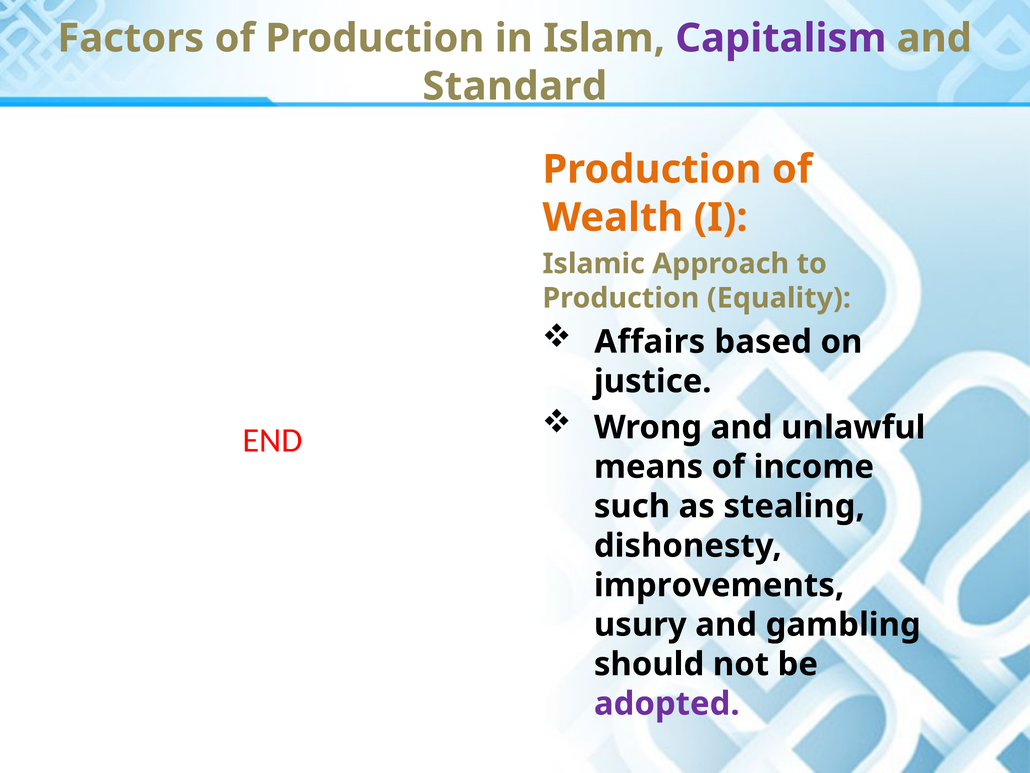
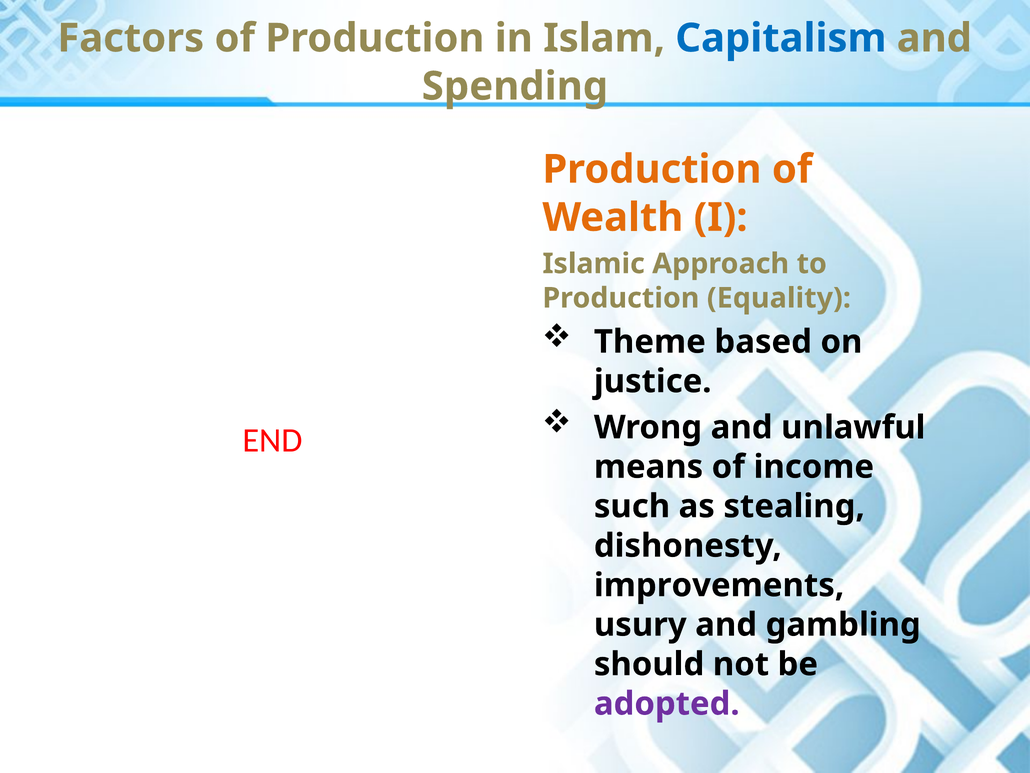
Capitalism colour: purple -> blue
Standard: Standard -> Spending
Affairs: Affairs -> Theme
